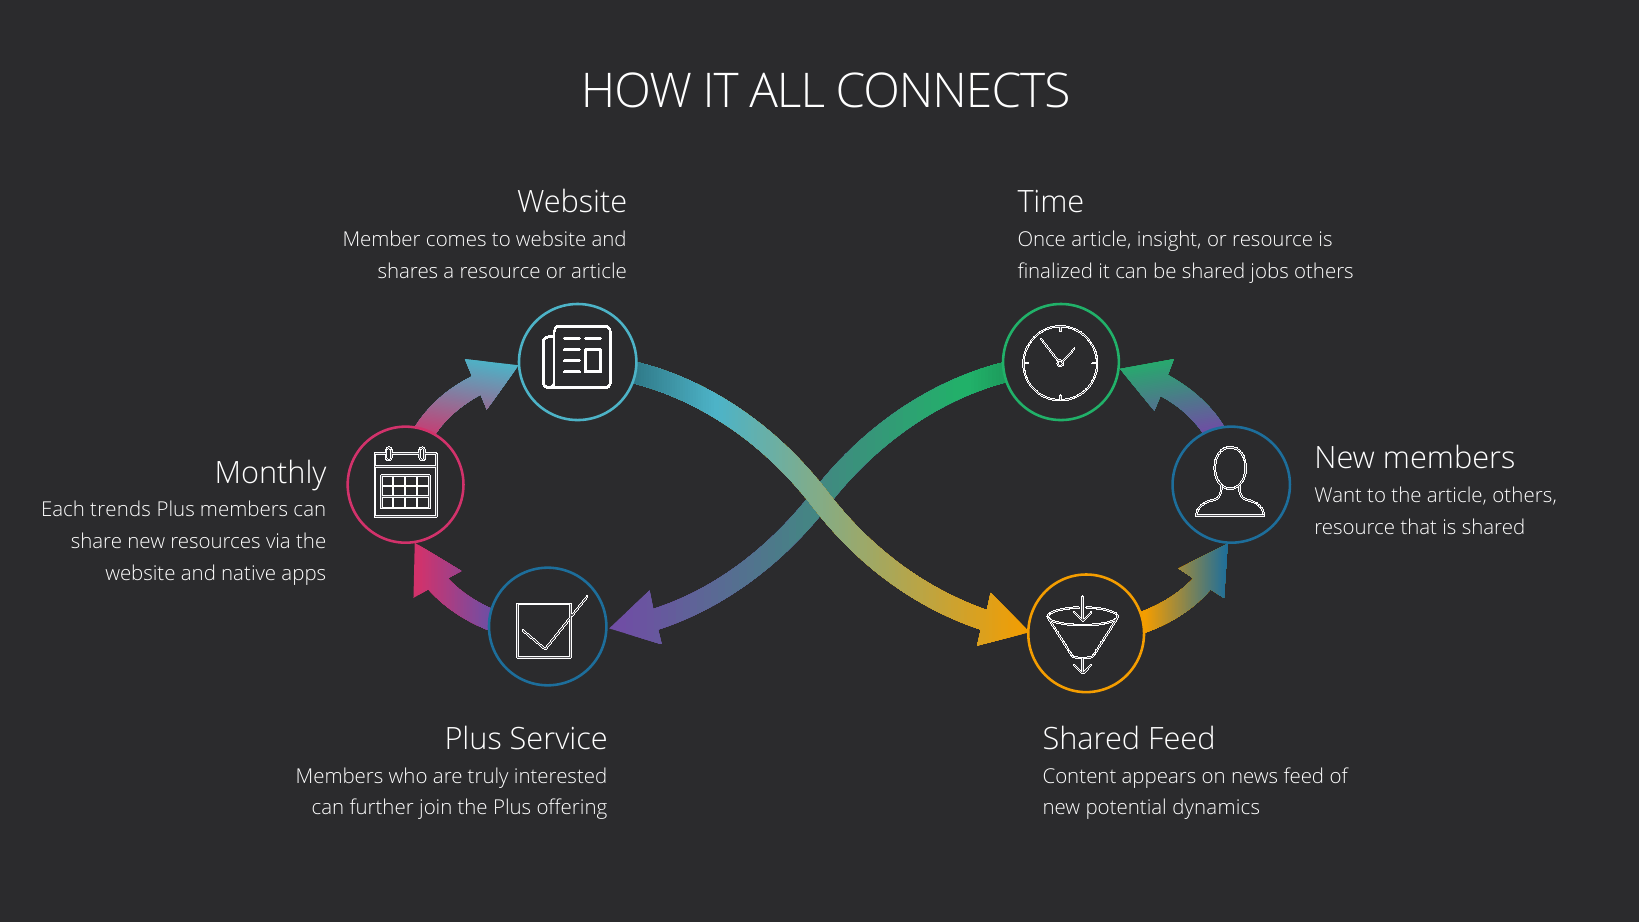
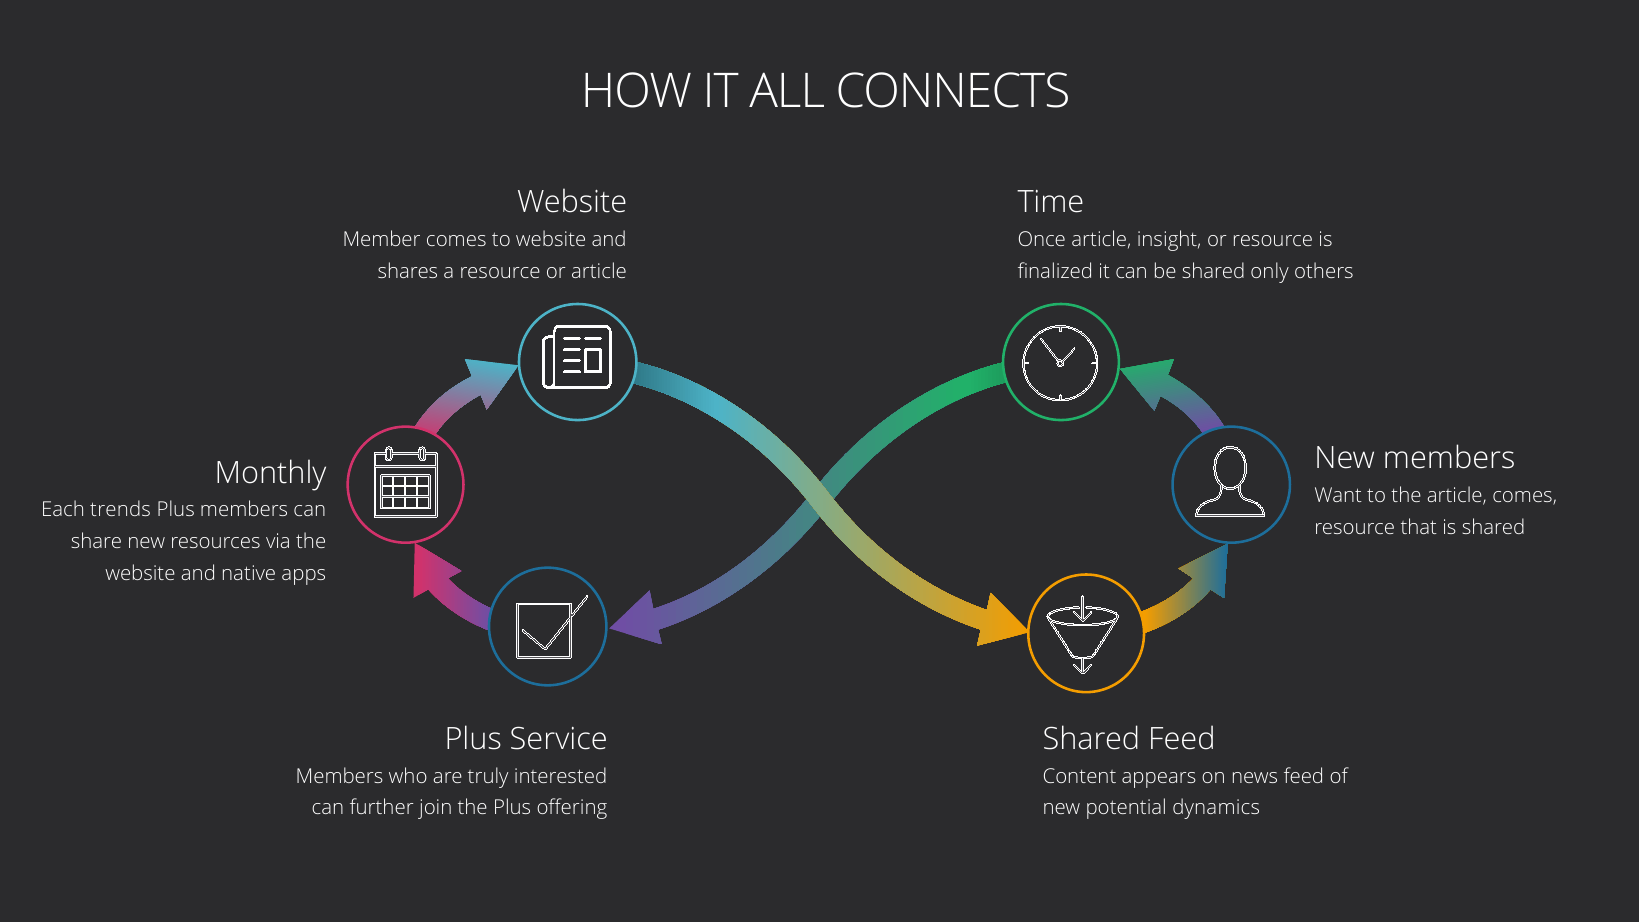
jobs: jobs -> only
article others: others -> comes
